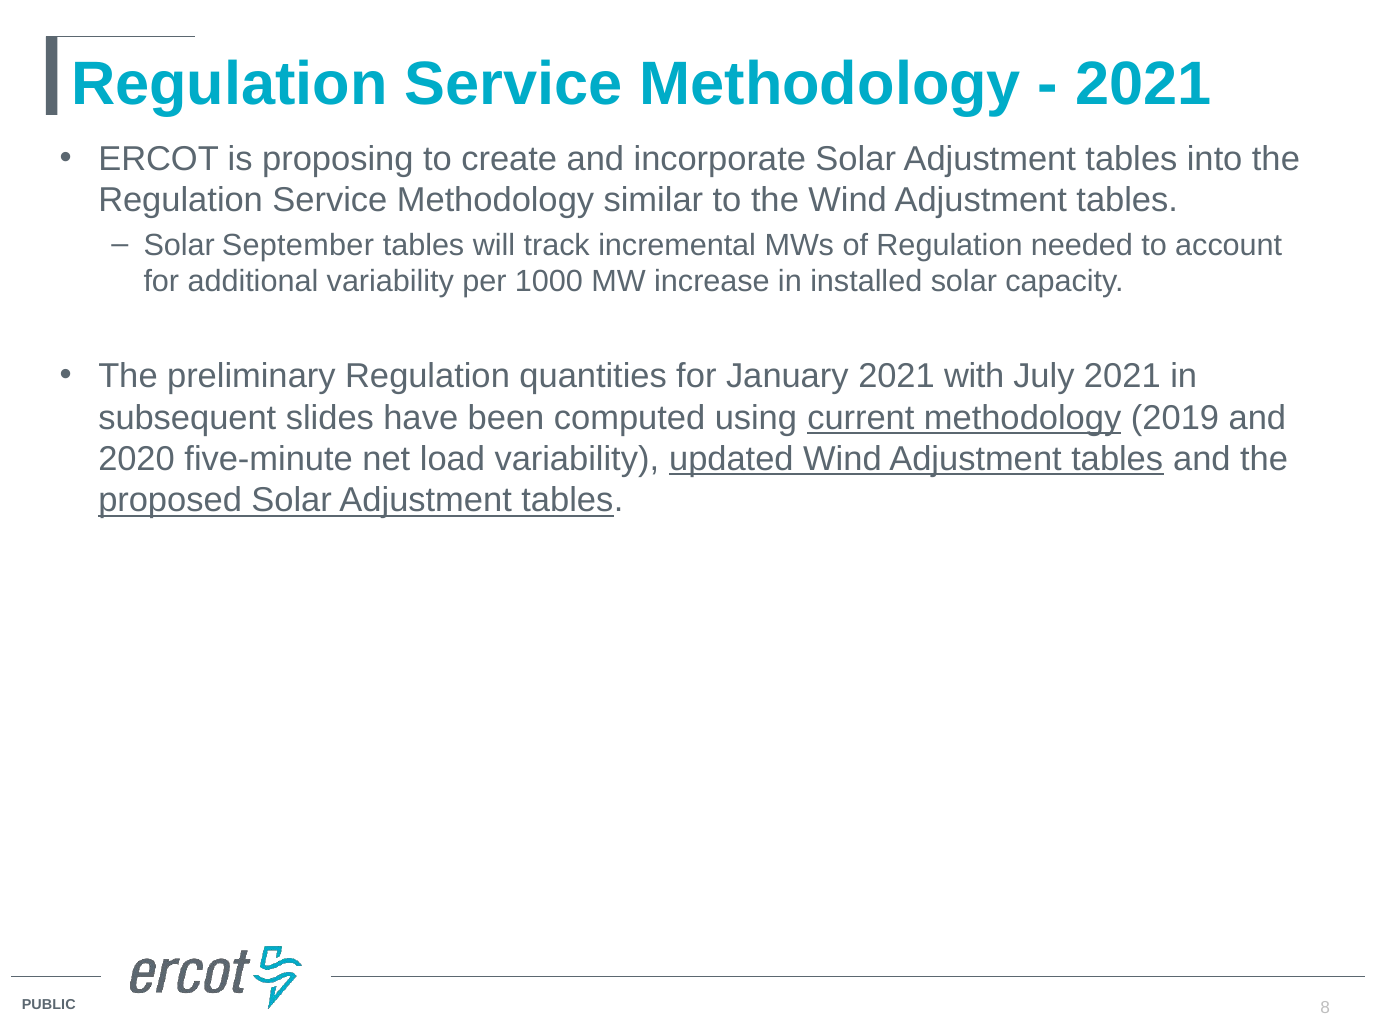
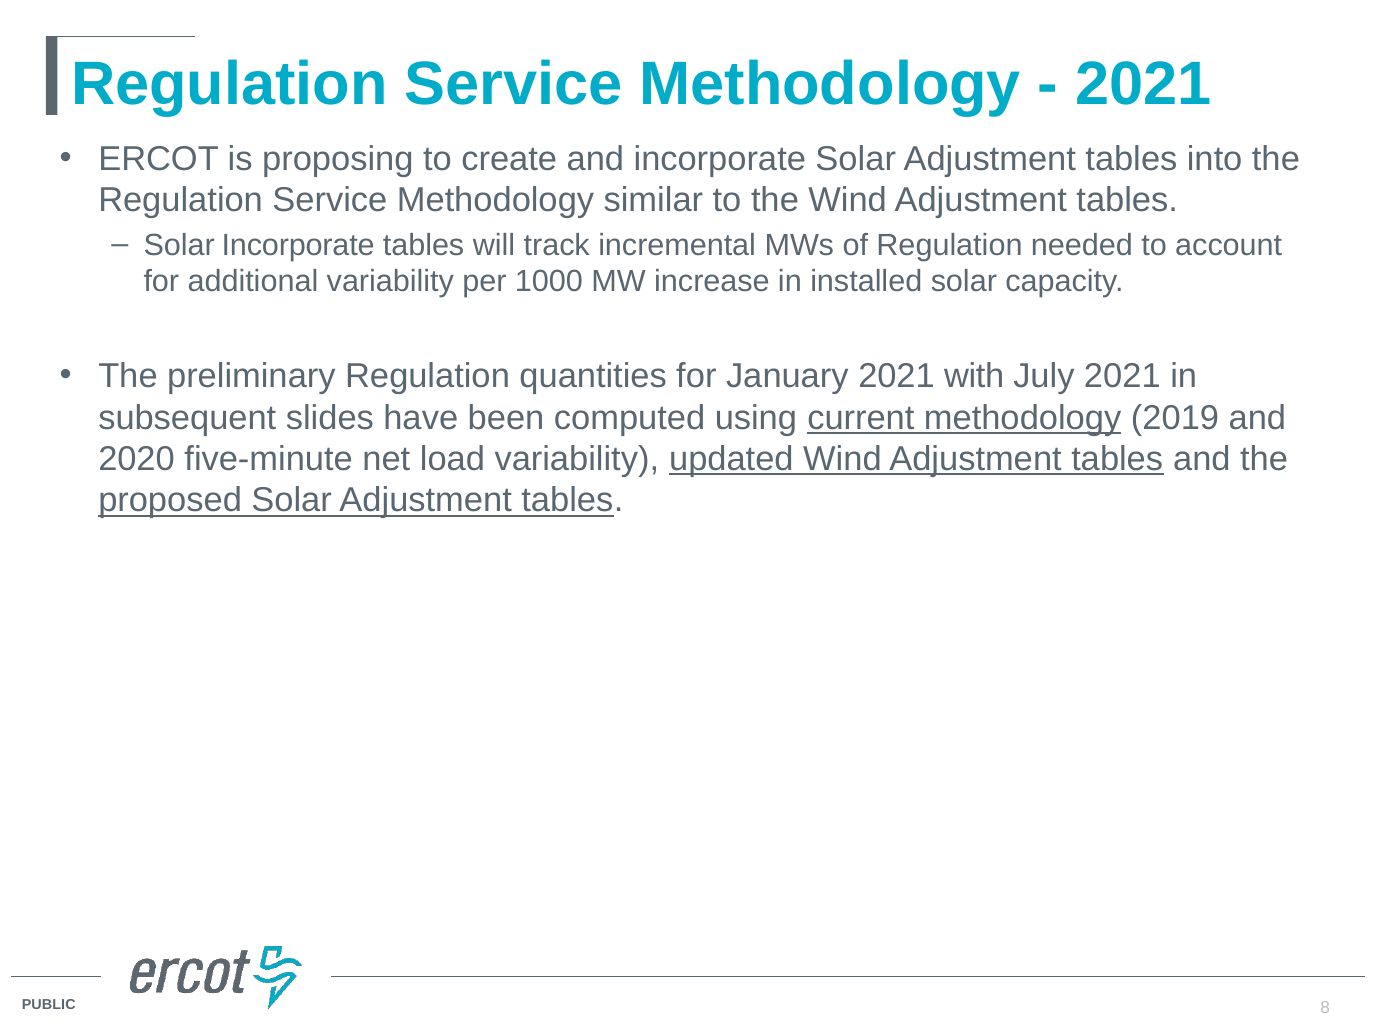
Solar September: September -> Incorporate
